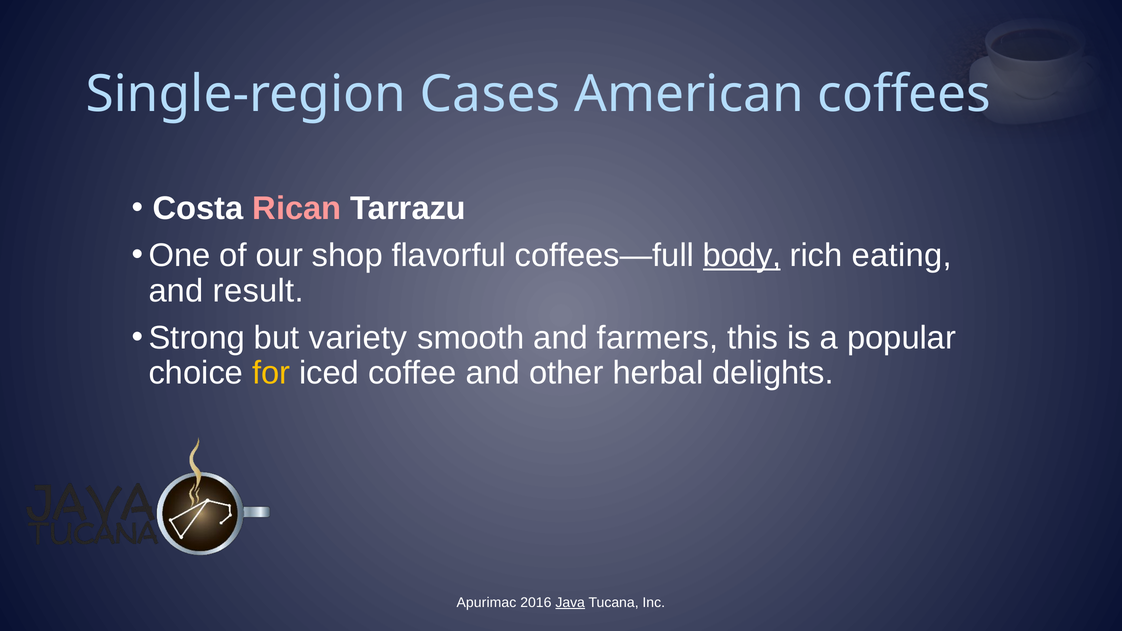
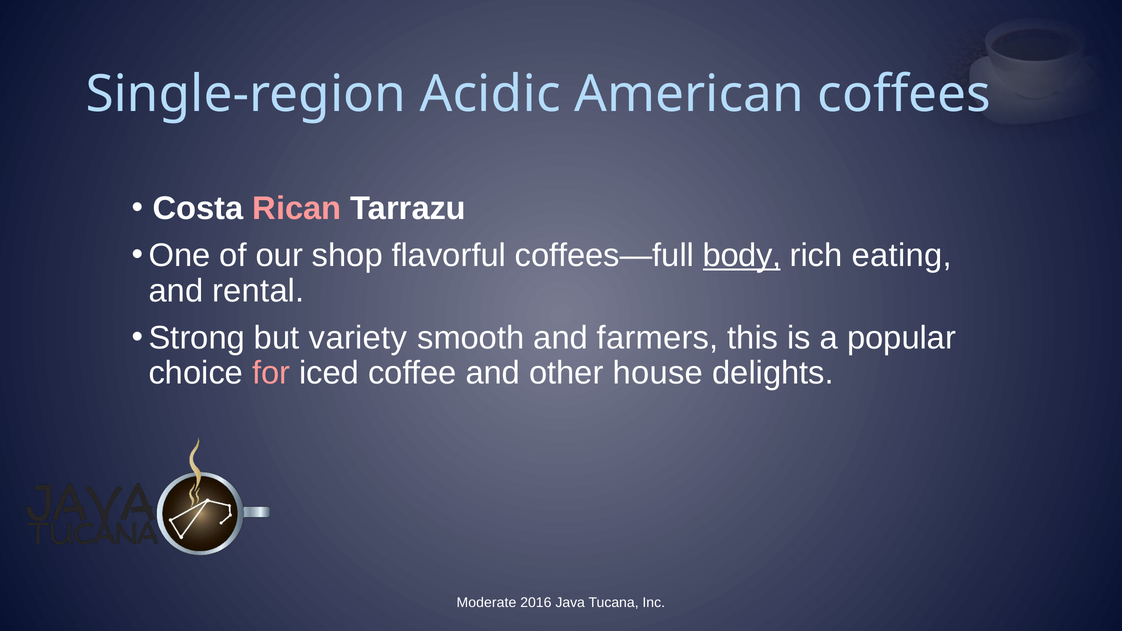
Cases: Cases -> Acidic
result: result -> rental
for colour: yellow -> pink
herbal: herbal -> house
Apurimac: Apurimac -> Moderate
Java underline: present -> none
